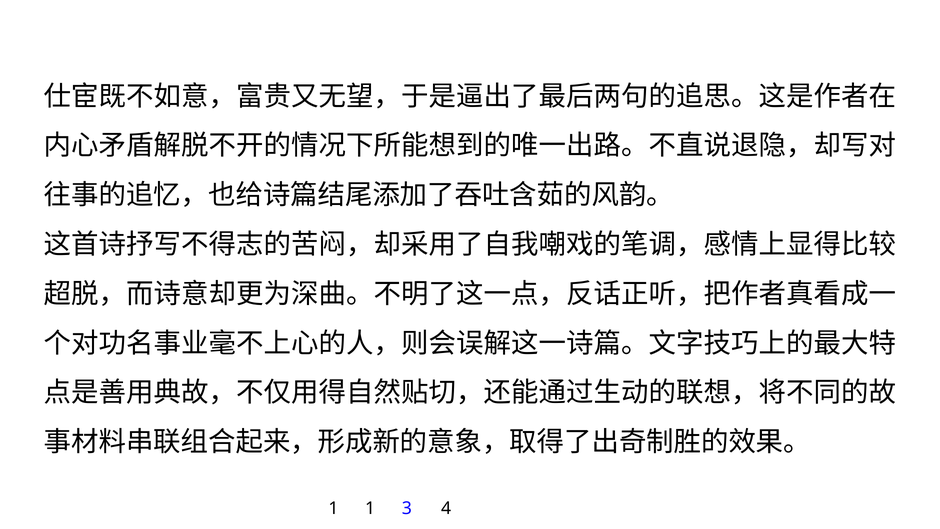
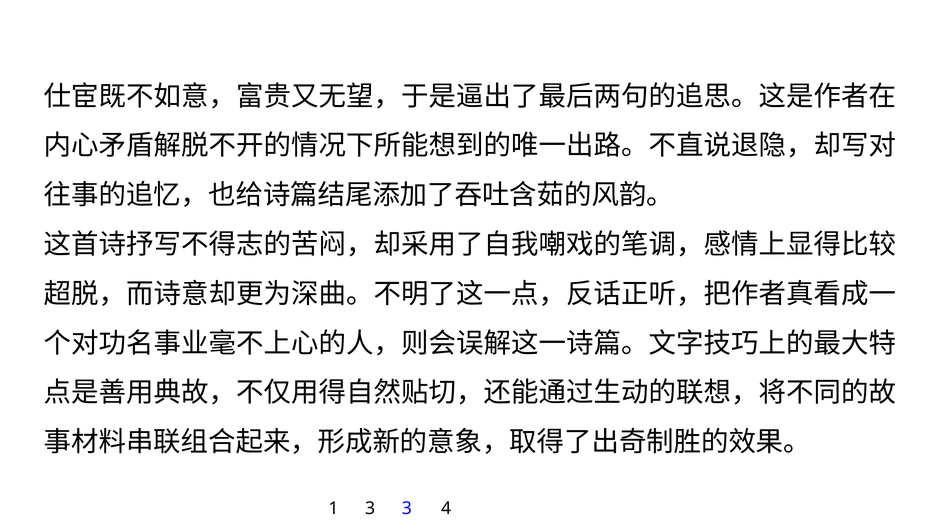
1 1: 1 -> 3
